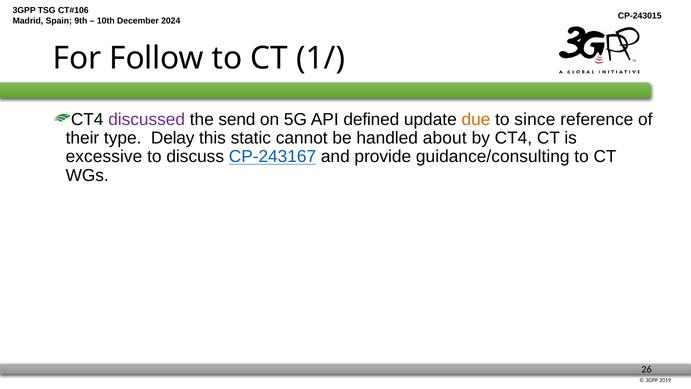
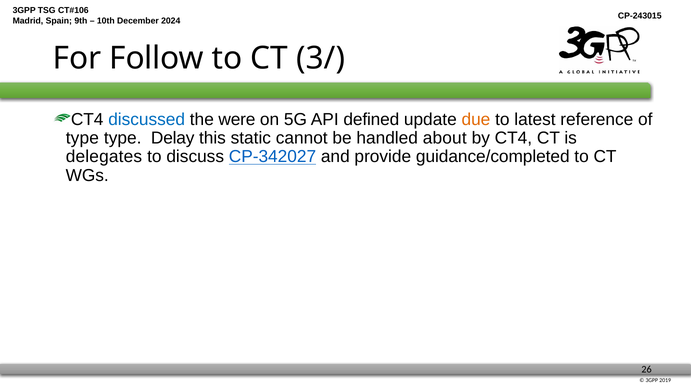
1/: 1/ -> 3/
discussed colour: purple -> blue
send: send -> were
since: since -> latest
their at (82, 138): their -> type
excessive: excessive -> delegates
CP-243167: CP-243167 -> CP-342027
guidance/consulting: guidance/consulting -> guidance/completed
